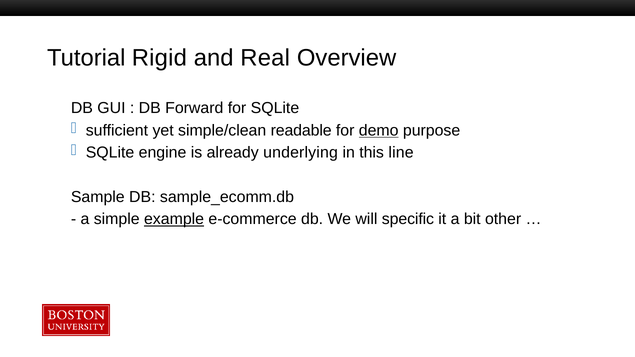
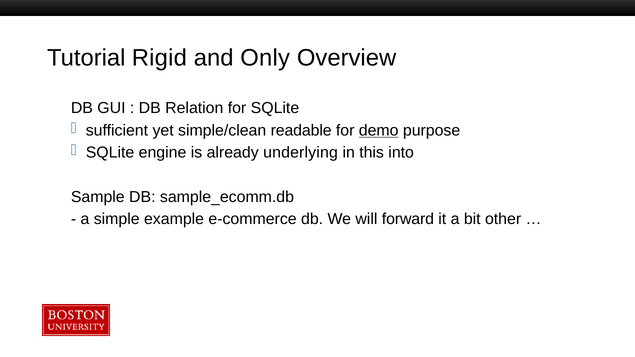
Real: Real -> Only
Forward: Forward -> Relation
line: line -> into
example underline: present -> none
specific: specific -> forward
